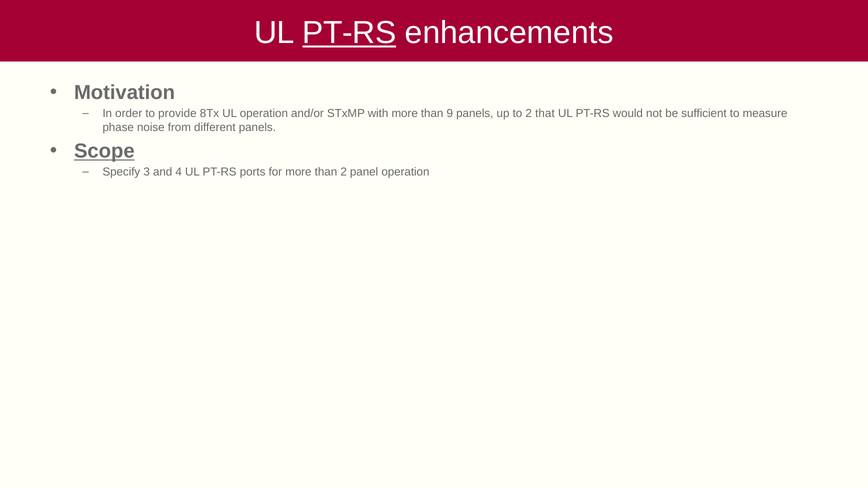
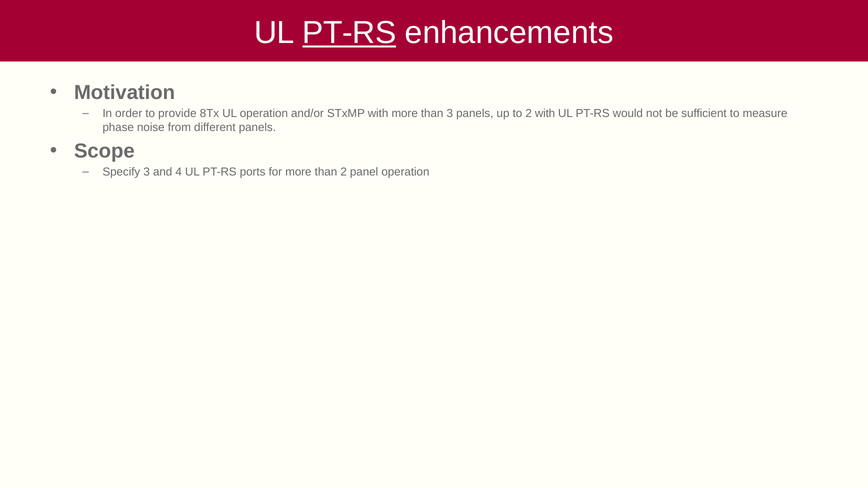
than 9: 9 -> 3
2 that: that -> with
Scope underline: present -> none
